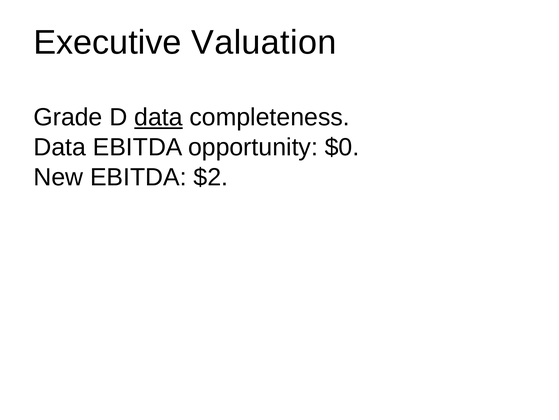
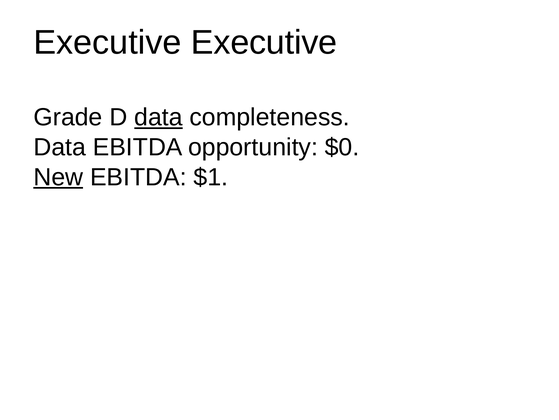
Executive Valuation: Valuation -> Executive
New underline: none -> present
$2: $2 -> $1
